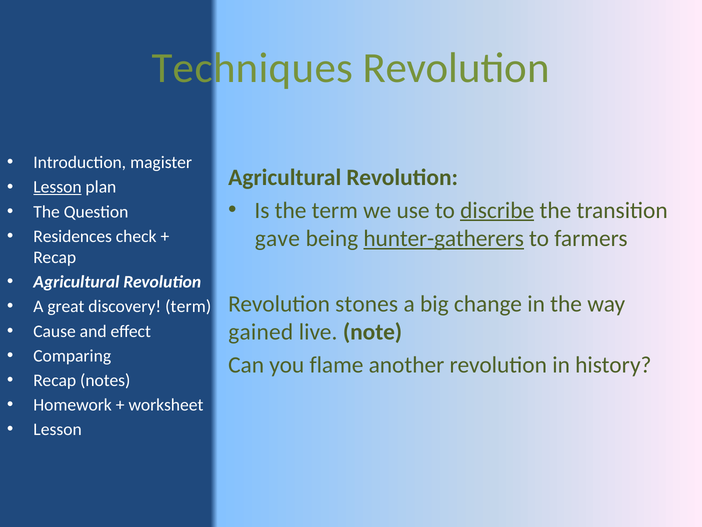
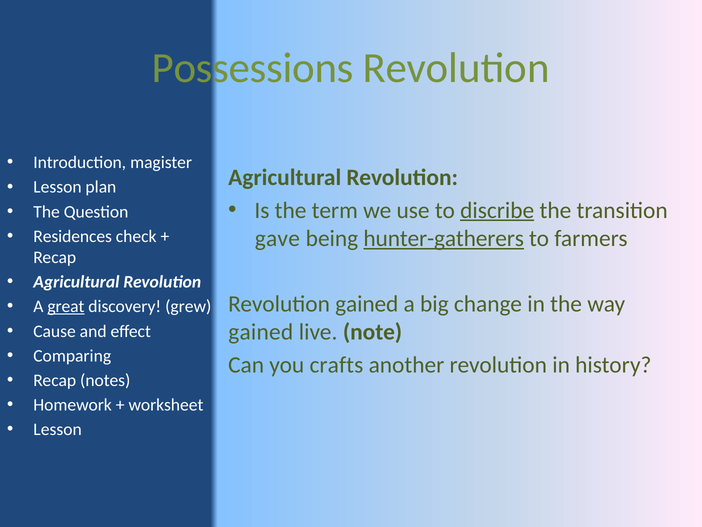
Techniques: Techniques -> Possessions
Lesson at (57, 187) underline: present -> none
Revolution stones: stones -> gained
great underline: none -> present
discovery term: term -> grew
flame: flame -> crafts
